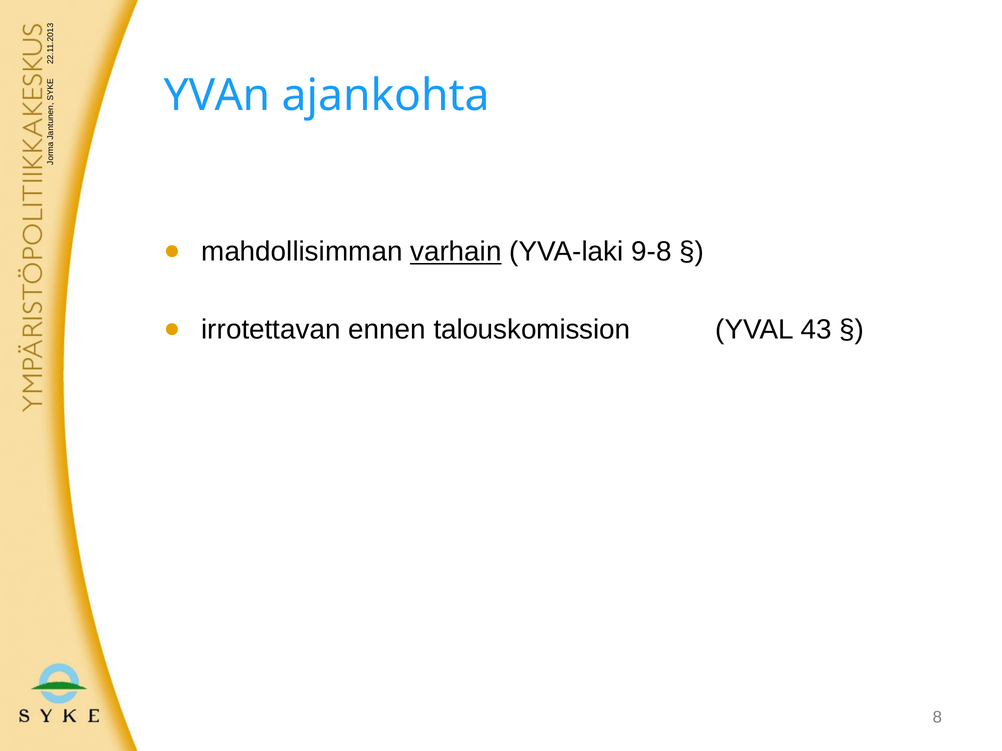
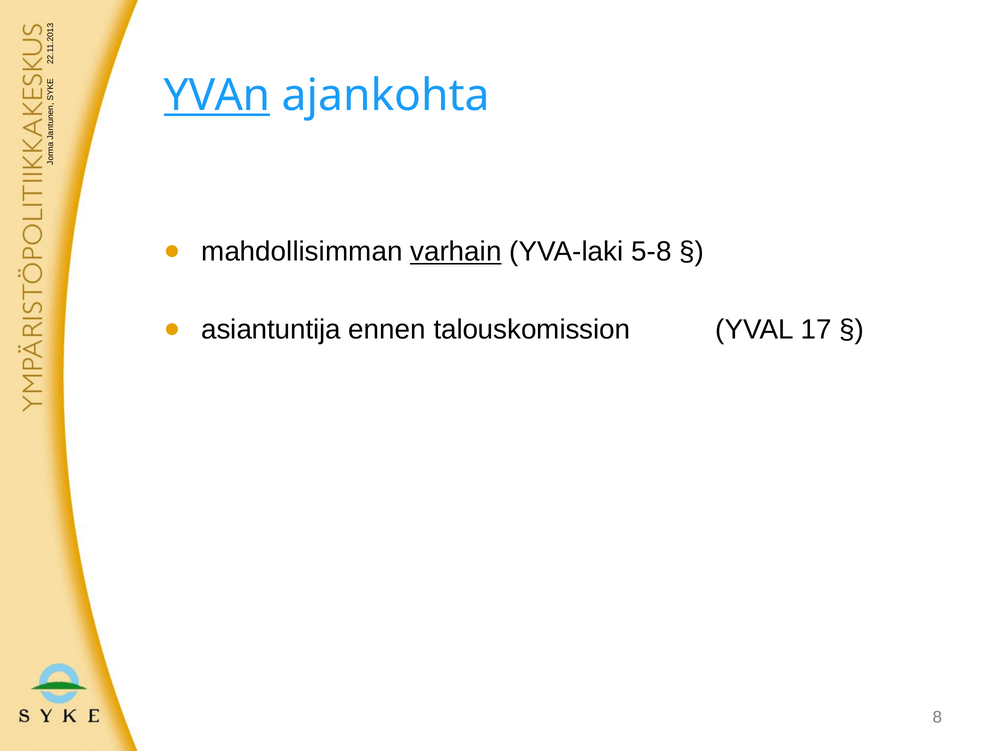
YVAn underline: none -> present
9-8: 9-8 -> 5-8
irrotettavan: irrotettavan -> asiantuntija
43: 43 -> 17
